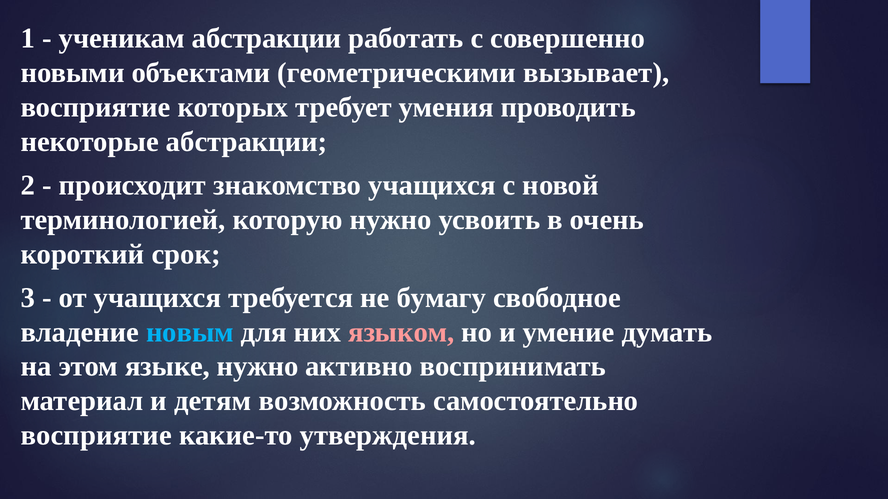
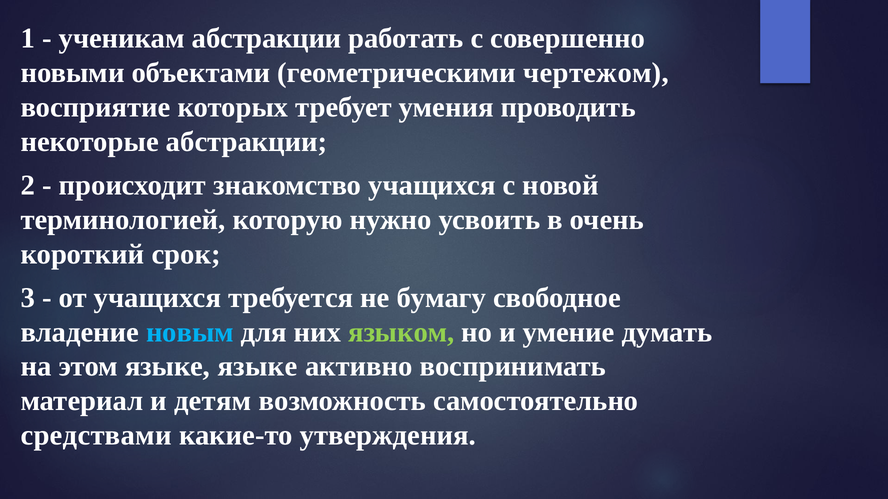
вызывает: вызывает -> чертежом
языком colour: pink -> light green
языке нужно: нужно -> языке
восприятие at (96, 436): восприятие -> средствами
